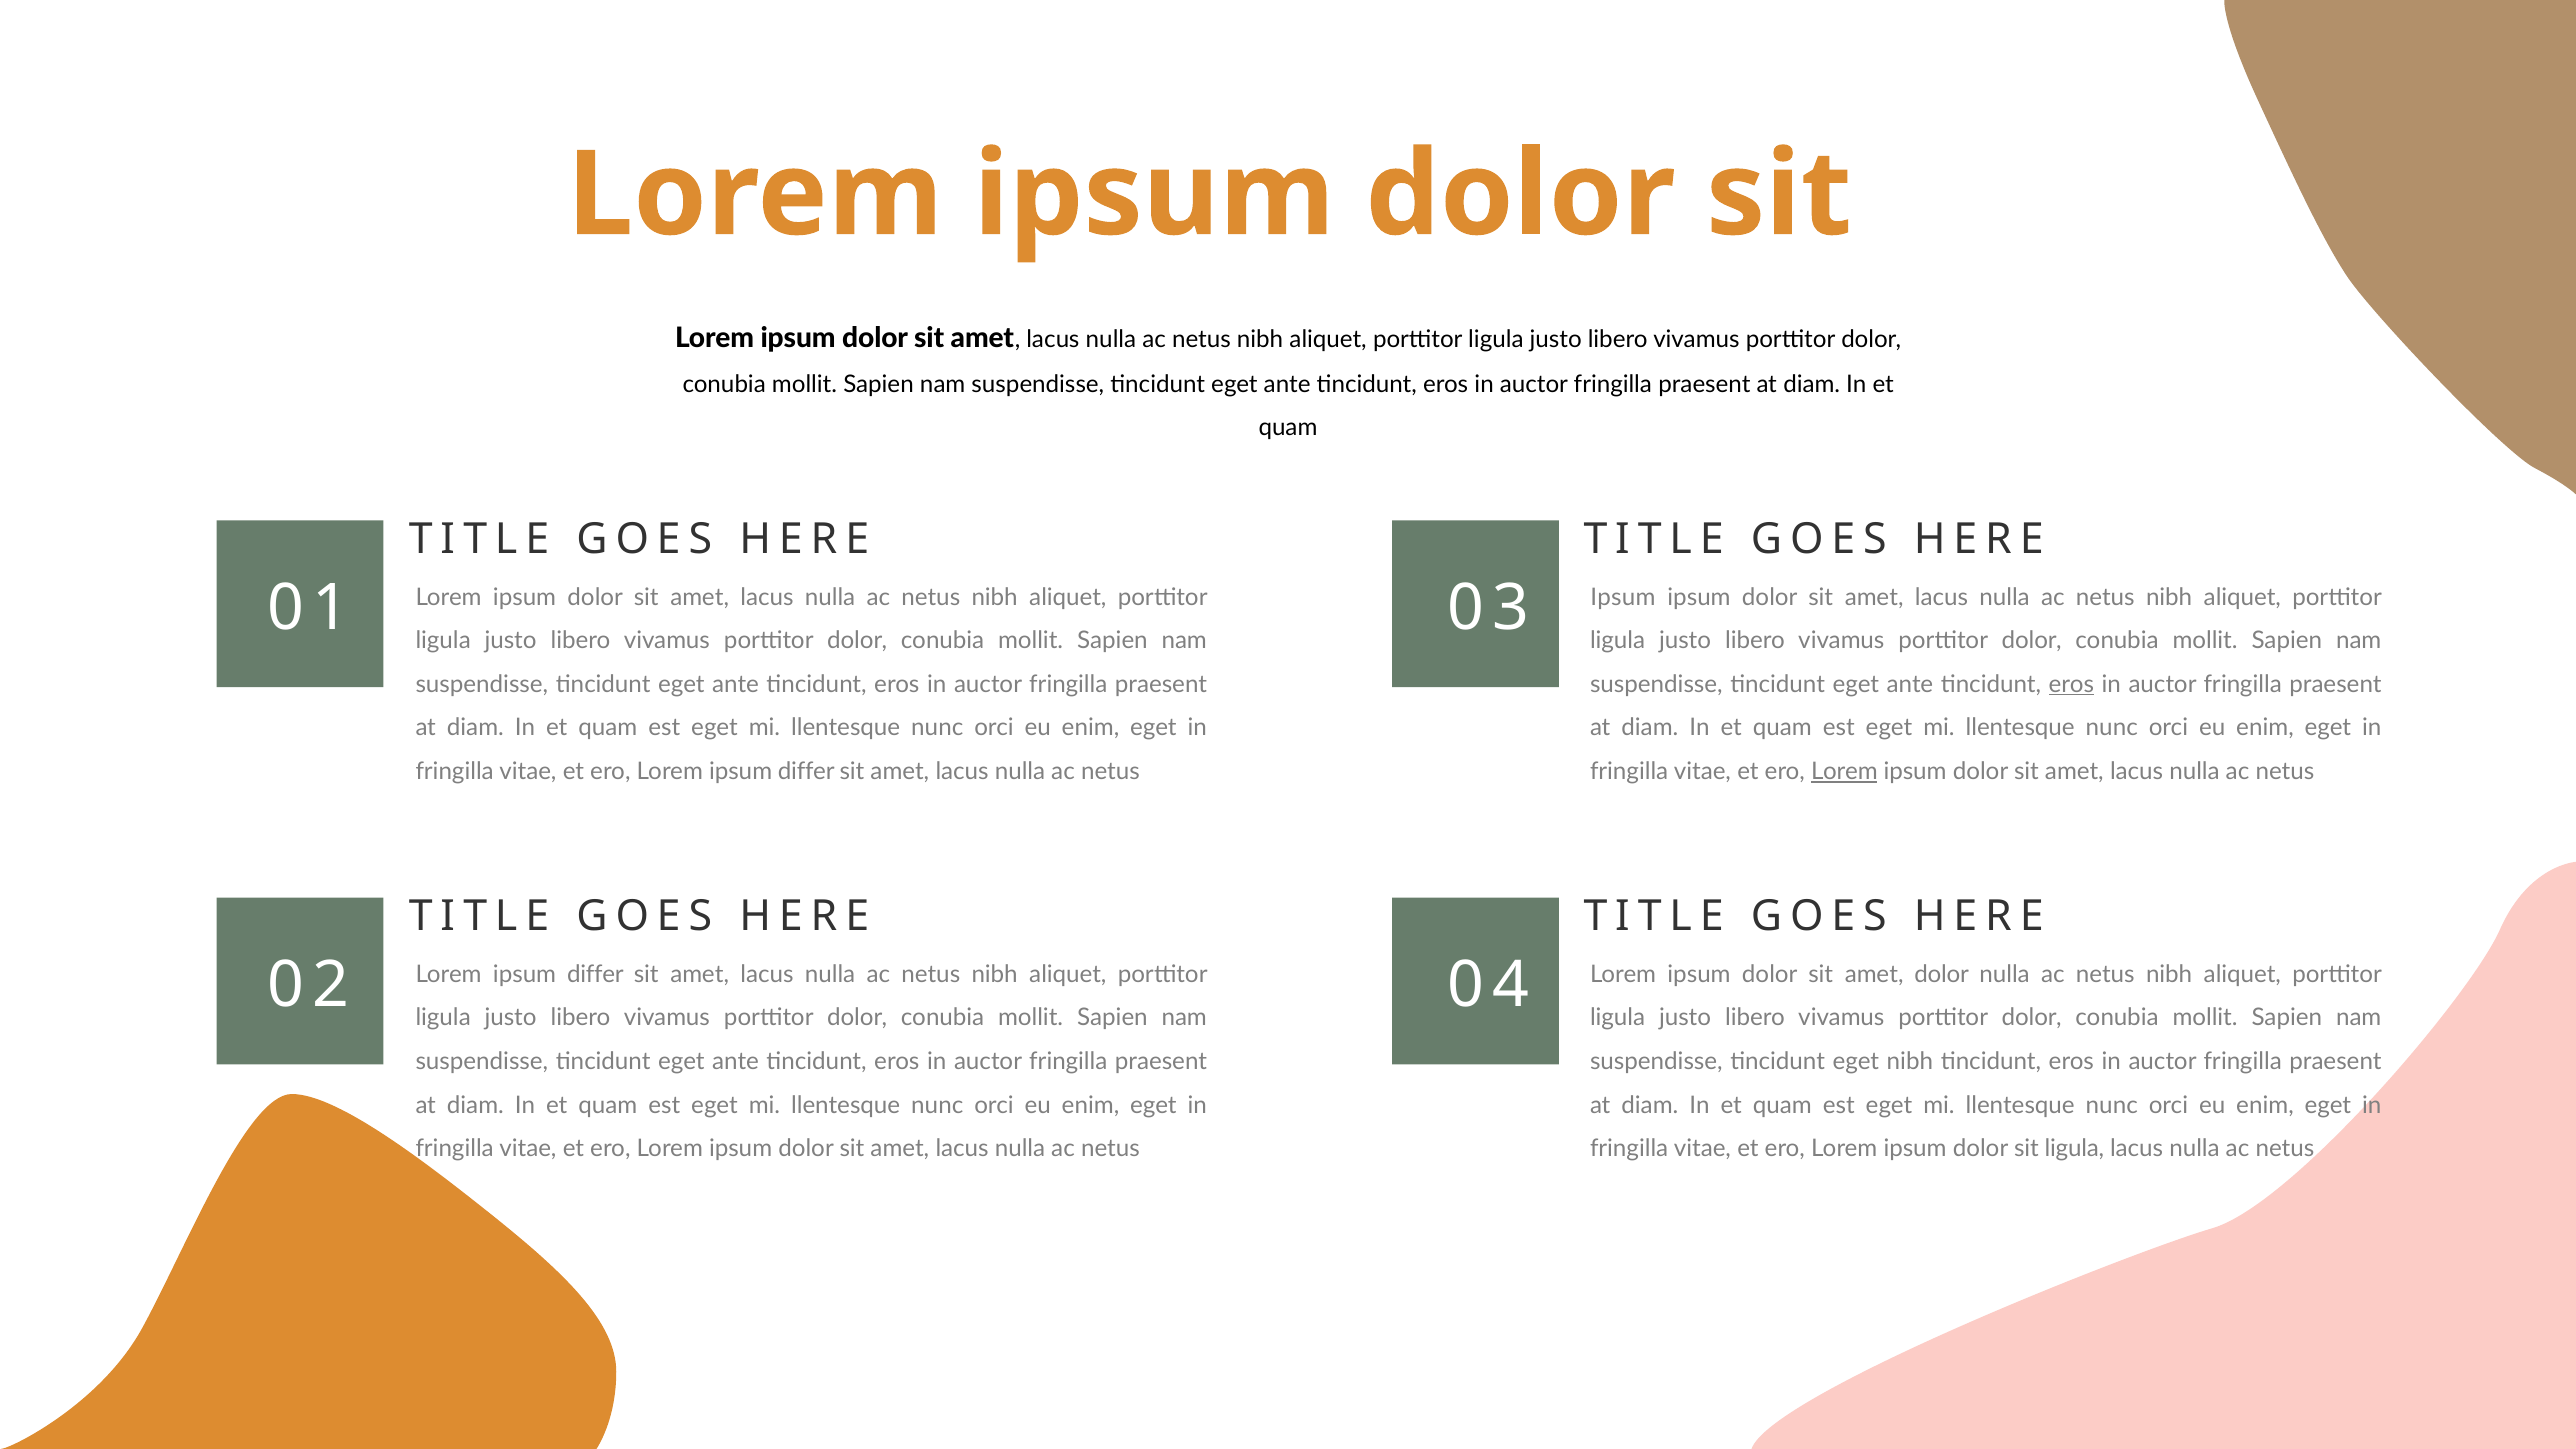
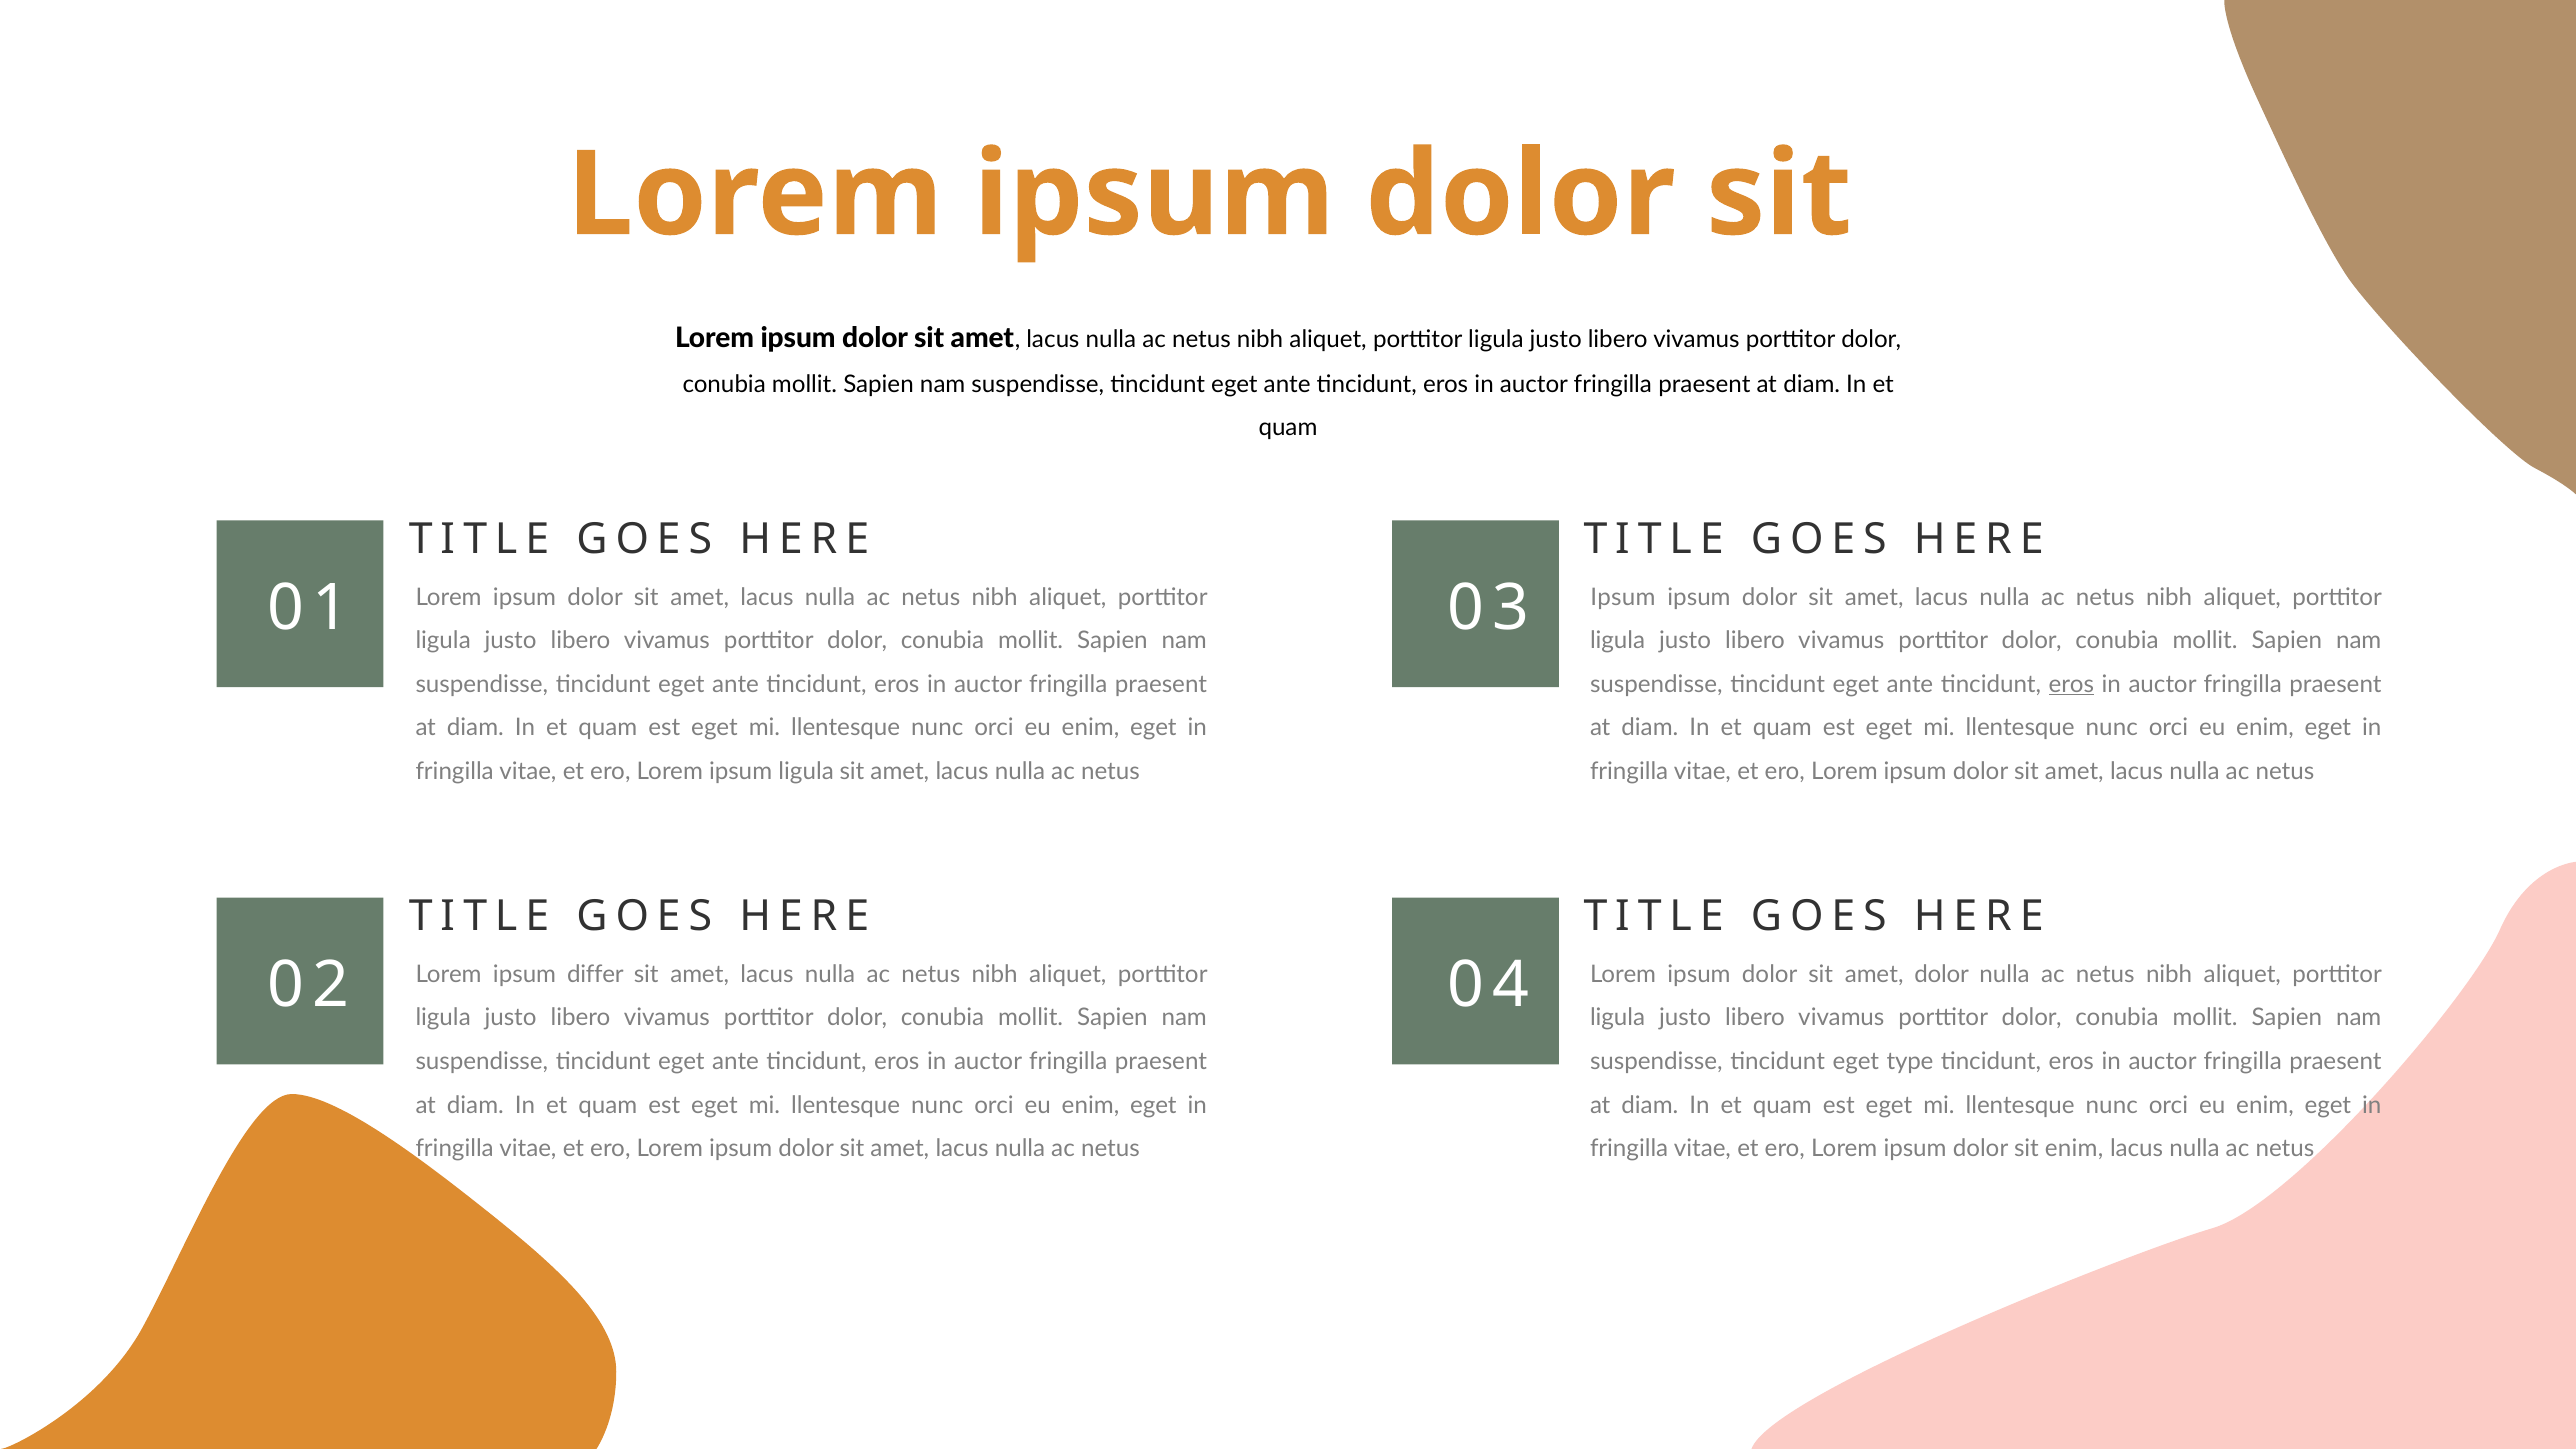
ero Lorem ipsum differ: differ -> ligula
Lorem at (1844, 772) underline: present -> none
eget nibh: nibh -> type
sit ligula: ligula -> enim
